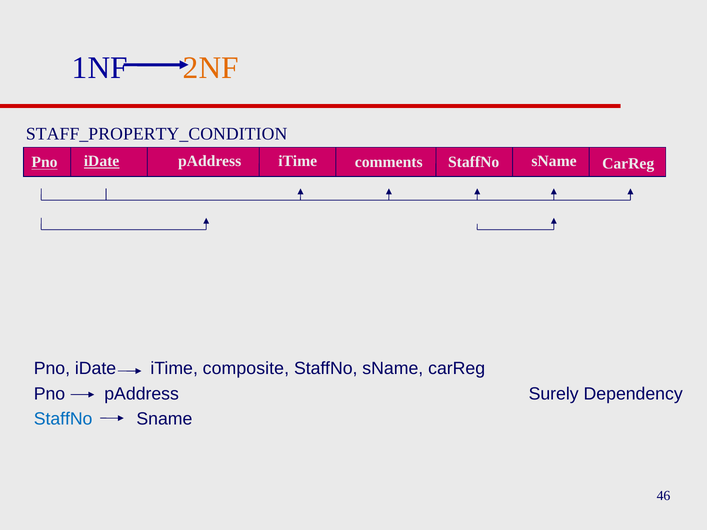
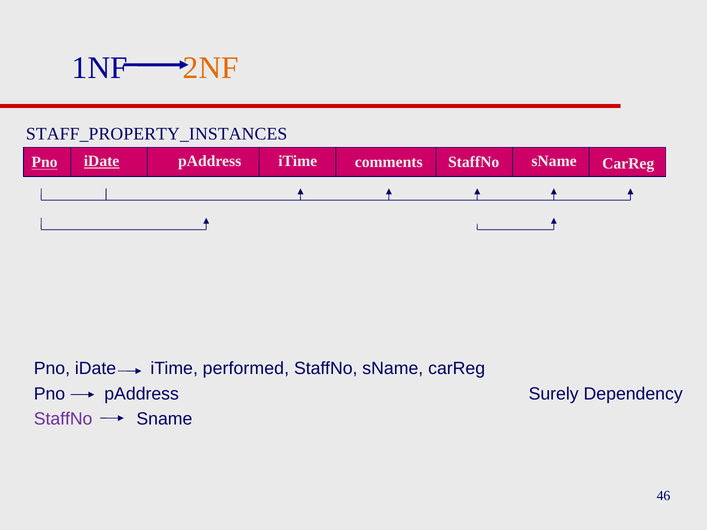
STAFF_PROPERTY_CONDITION: STAFF_PROPERTY_CONDITION -> STAFF_PROPERTY_INSTANCES
composite: composite -> performed
StaffNo at (63, 419) colour: blue -> purple
